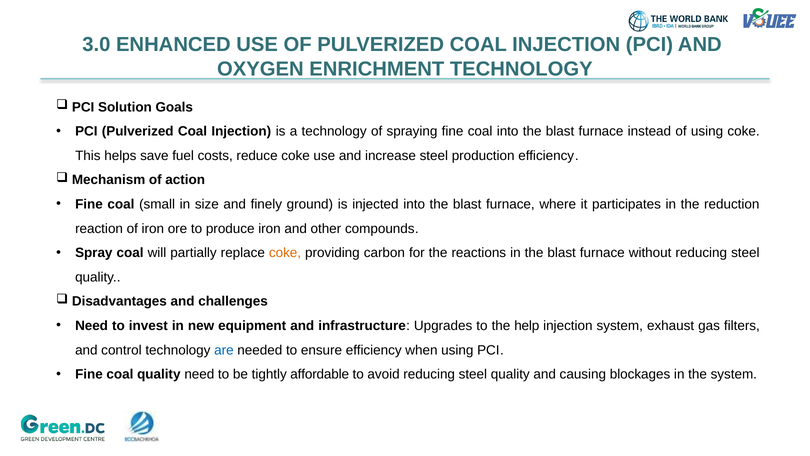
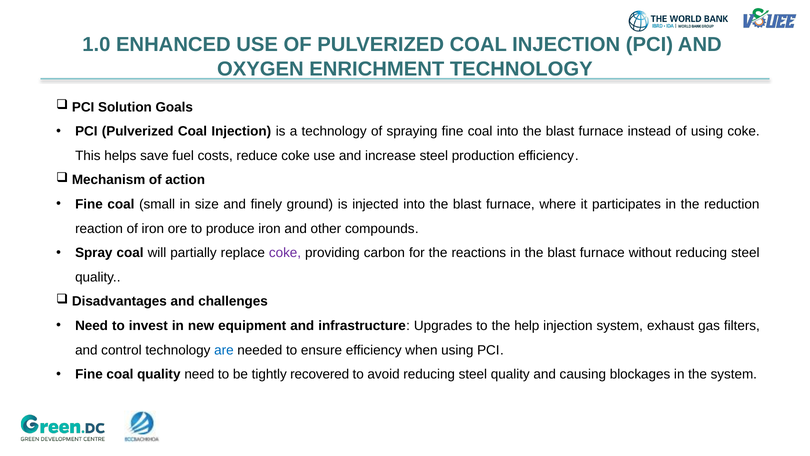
3.0: 3.0 -> 1.0
coke at (285, 253) colour: orange -> purple
affordable: affordable -> recovered
